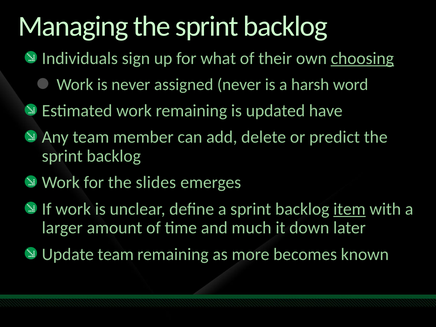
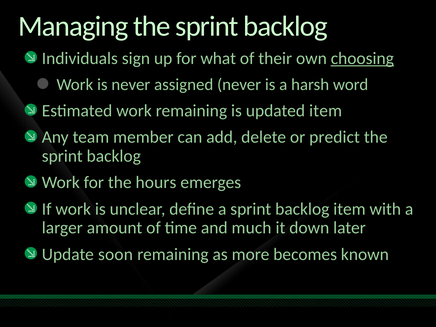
updated have: have -> item
slides: slides -> hours
item at (349, 209) underline: present -> none
Update team: team -> soon
